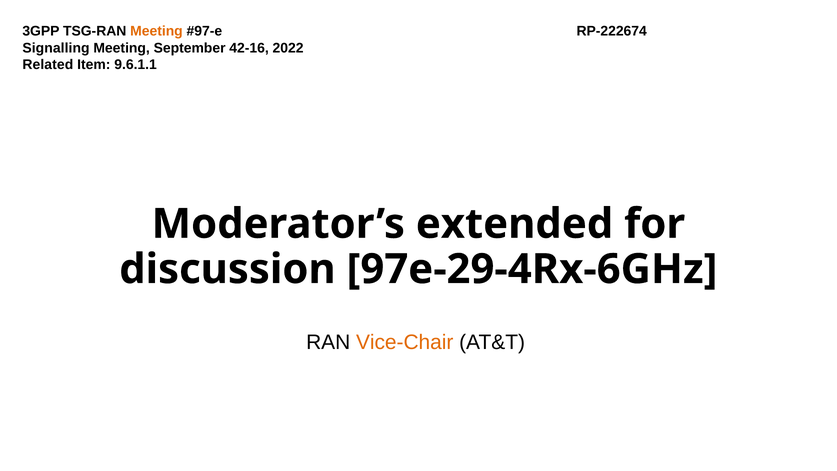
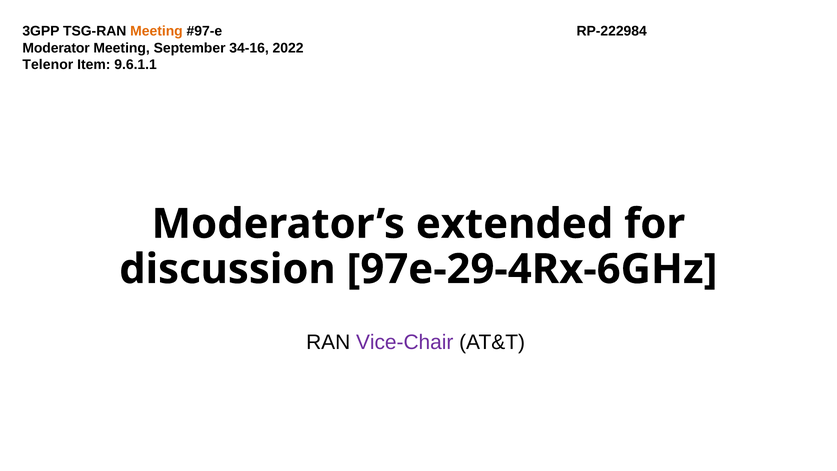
RP-222674: RP-222674 -> RP-222984
Signalling: Signalling -> Moderator
42-16: 42-16 -> 34-16
Related: Related -> Telenor
Vice-Chair colour: orange -> purple
